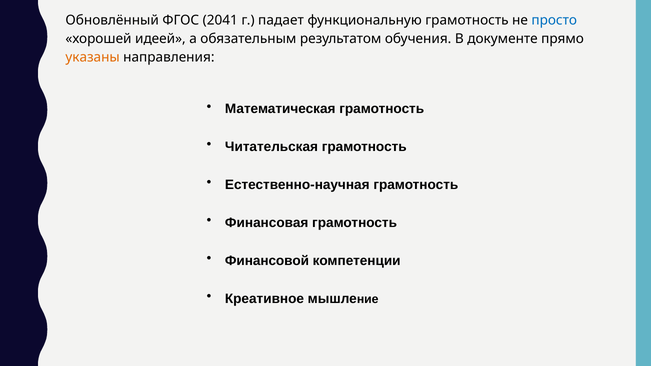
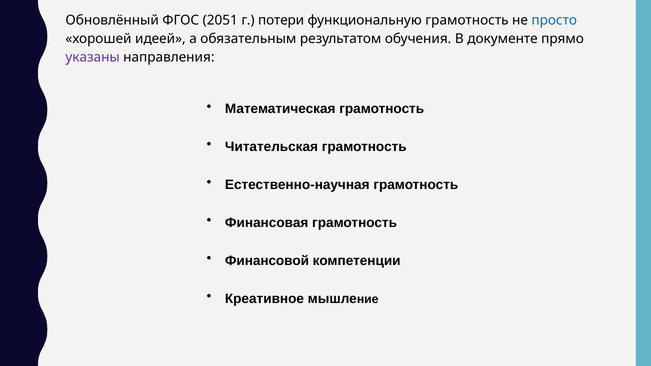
2041: 2041 -> 2051
падает: падает -> потери
указаны colour: orange -> purple
